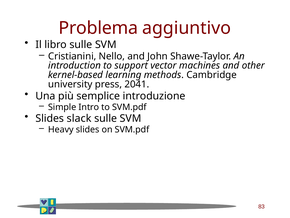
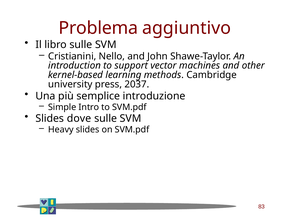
2041: 2041 -> 2037
slack: slack -> dove
